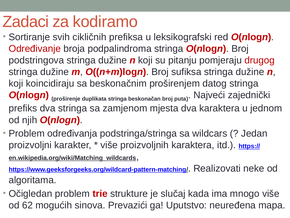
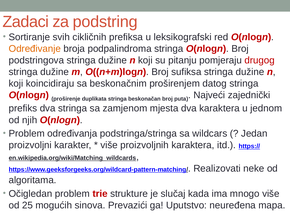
kodiramo: kodiramo -> podstring
Određivanje colour: red -> orange
62: 62 -> 25
